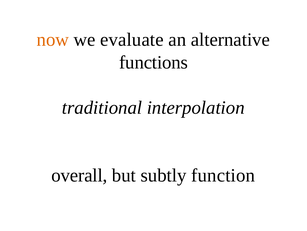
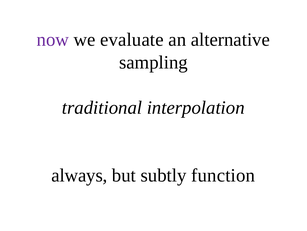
now colour: orange -> purple
functions: functions -> sampling
overall: overall -> always
